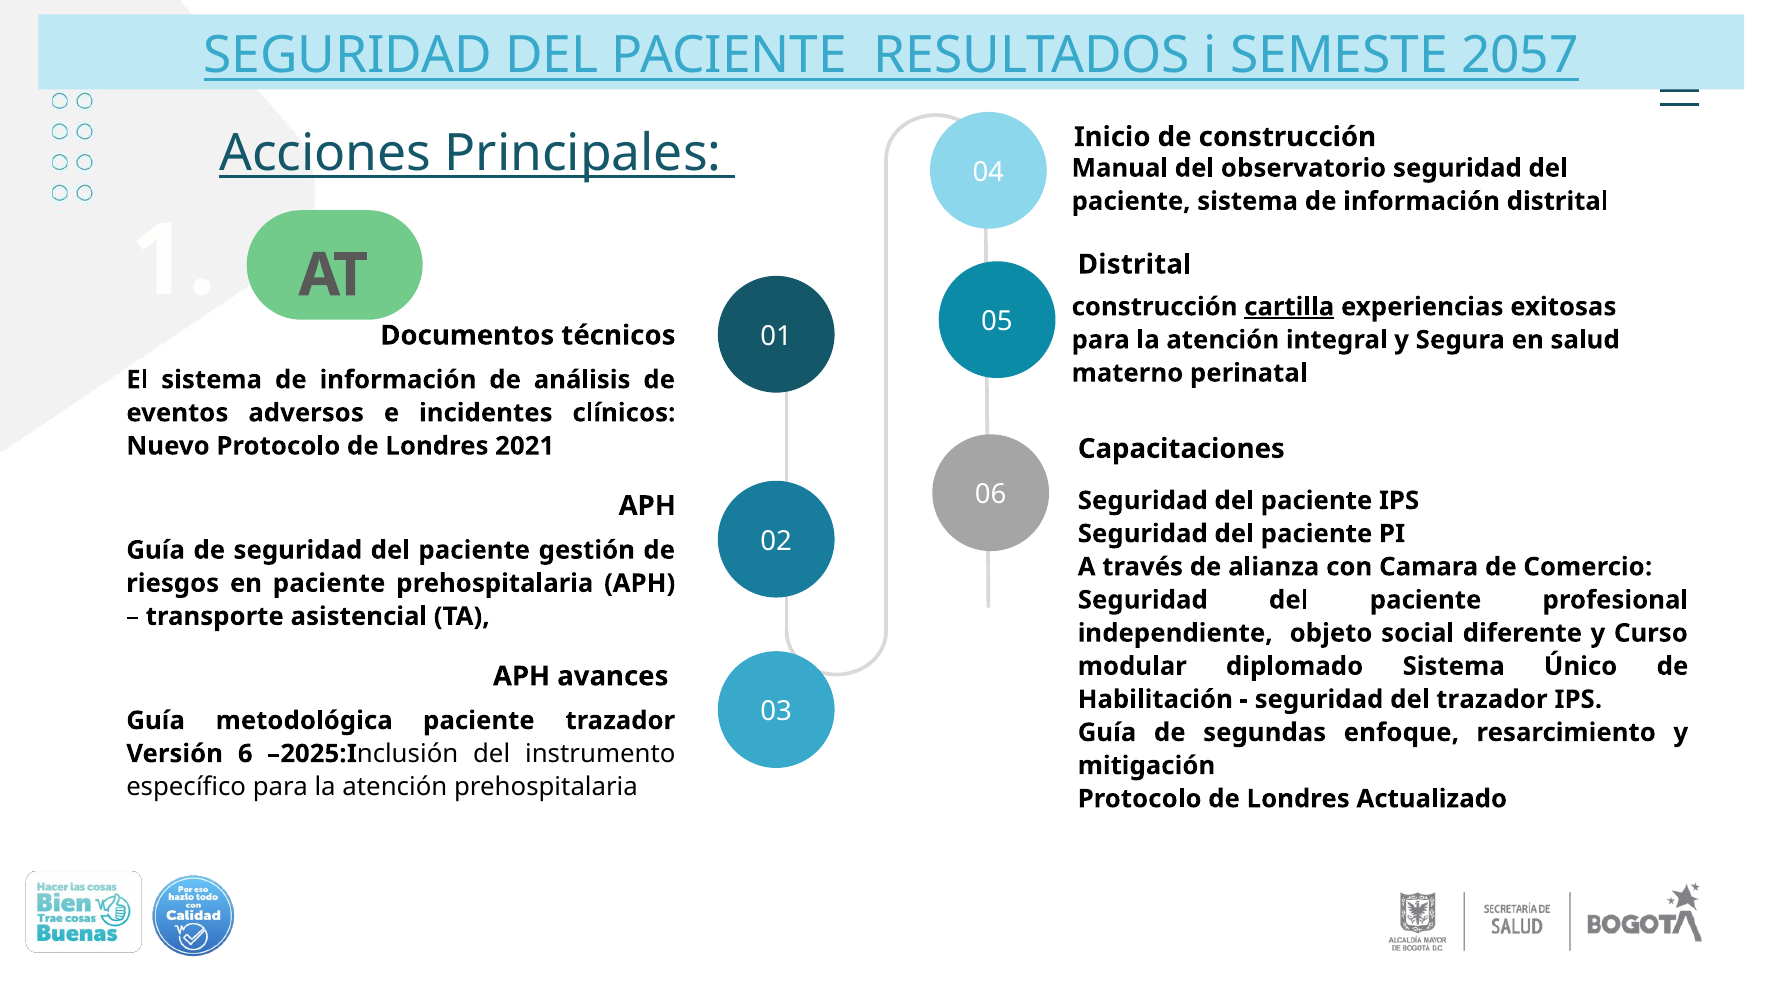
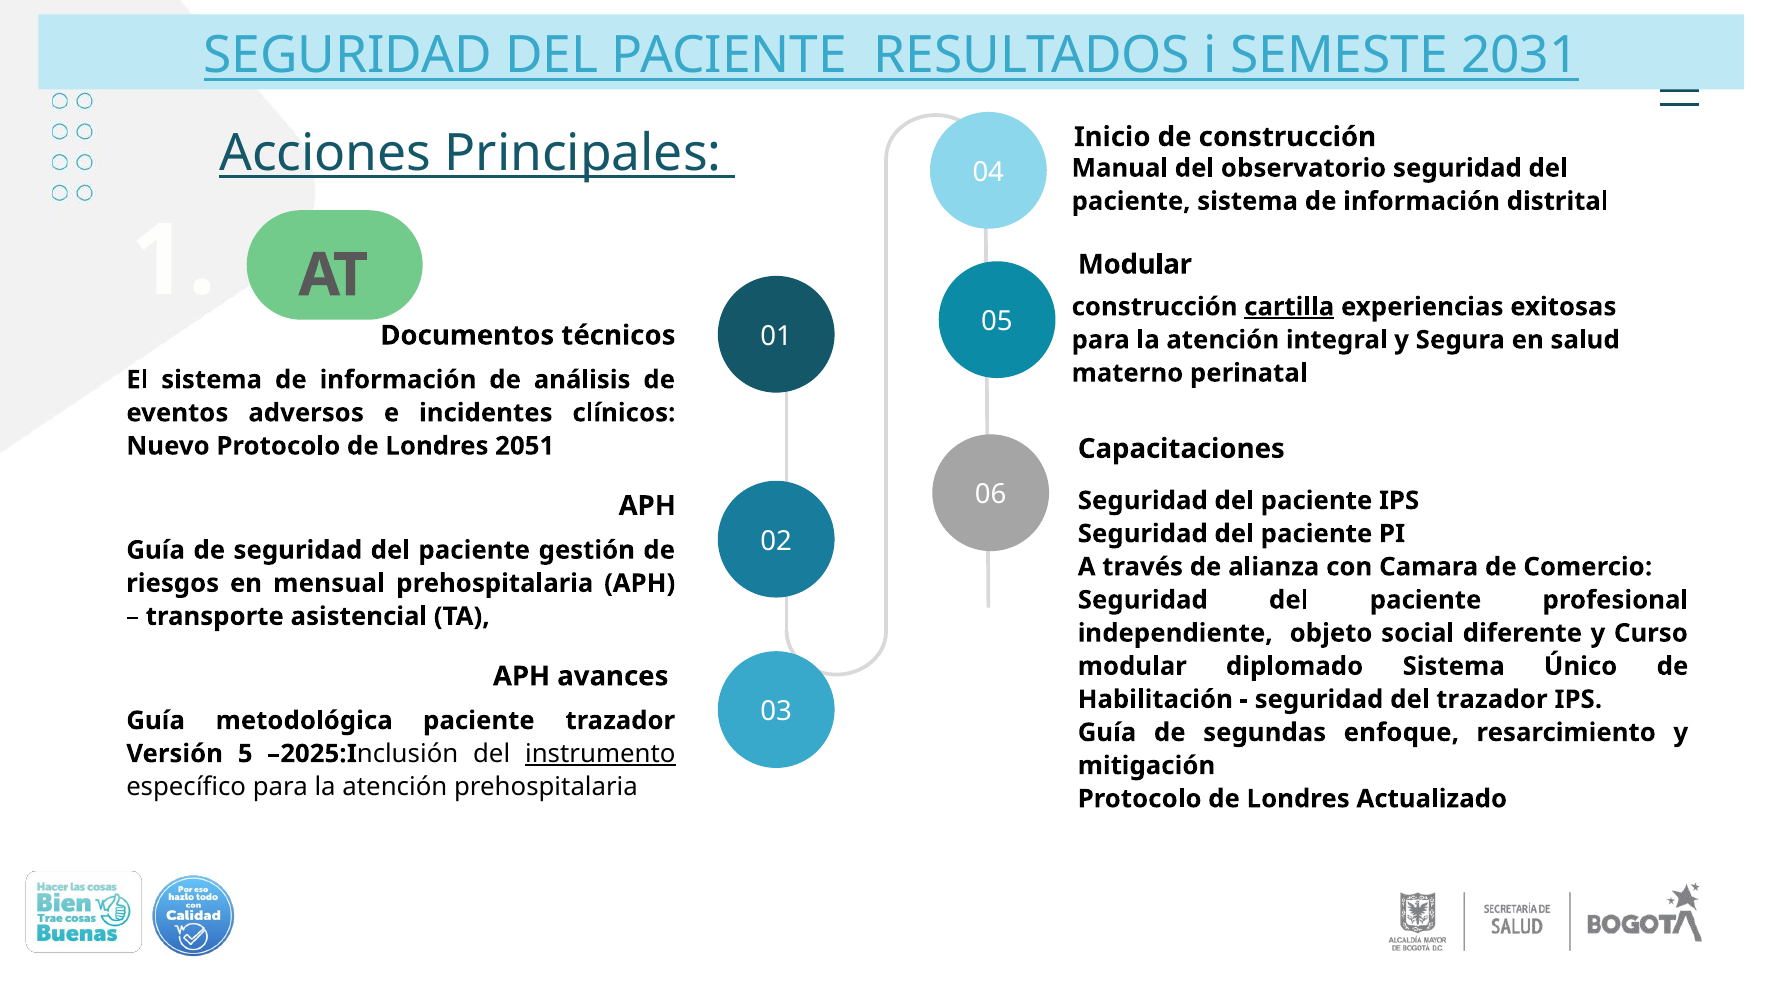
2057: 2057 -> 2031
Distrital at (1135, 264): Distrital -> Modular
2021: 2021 -> 2051
en paciente: paciente -> mensual
6: 6 -> 5
instrumento underline: none -> present
